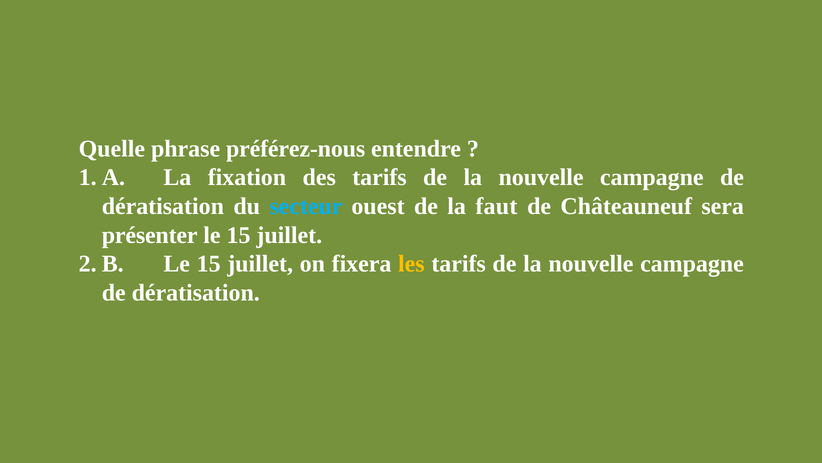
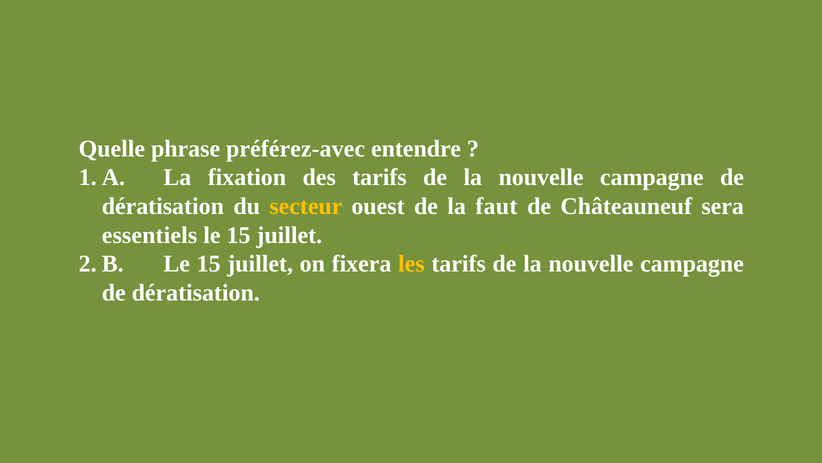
préférez-nous: préférez-nous -> préférez-avec
secteur colour: light blue -> yellow
présenter: présenter -> essentiels
